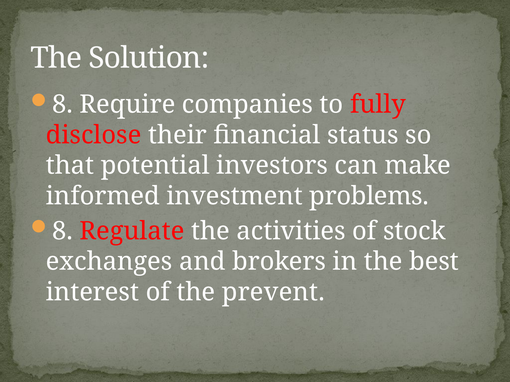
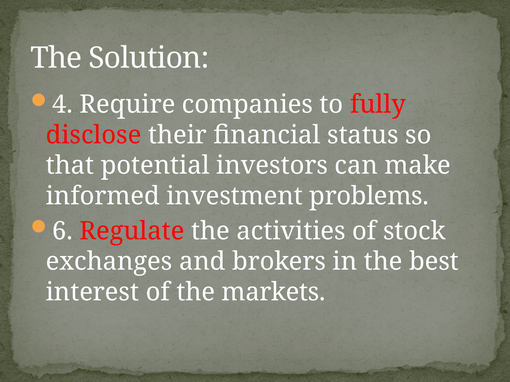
8 at (62, 105): 8 -> 4
8 at (62, 231): 8 -> 6
prevent: prevent -> markets
